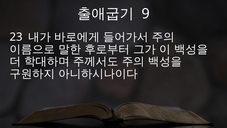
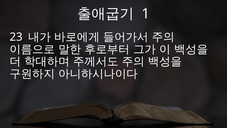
9: 9 -> 1
